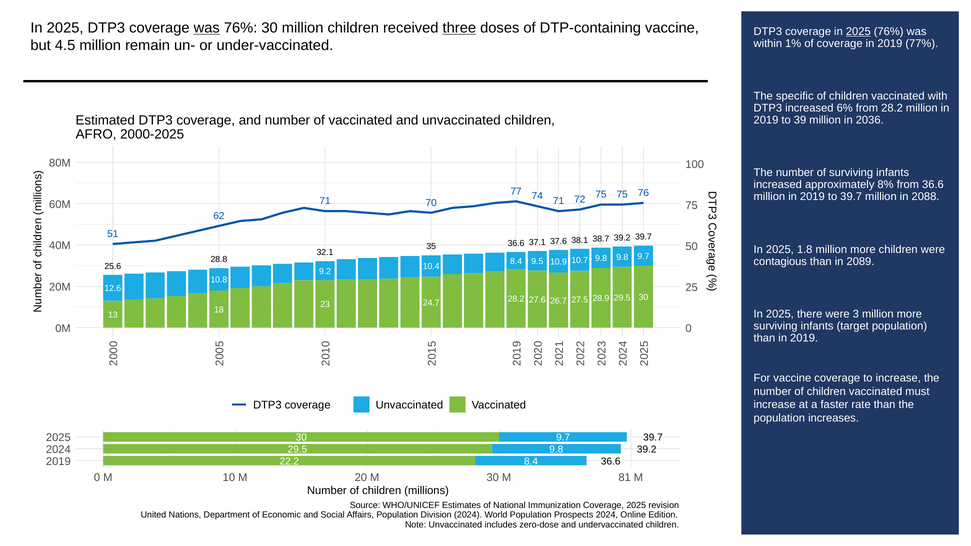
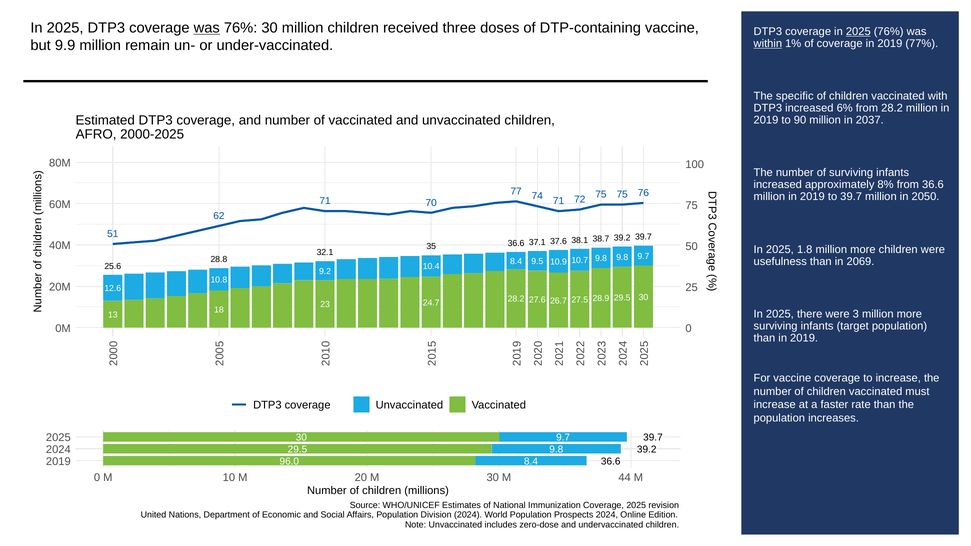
three underline: present -> none
within underline: none -> present
4.5: 4.5 -> 9.9
39: 39 -> 90
2036: 2036 -> 2037
2088: 2088 -> 2050
contagious: contagious -> usefulness
2089: 2089 -> 2069
22.2: 22.2 -> 96.0
81: 81 -> 44
